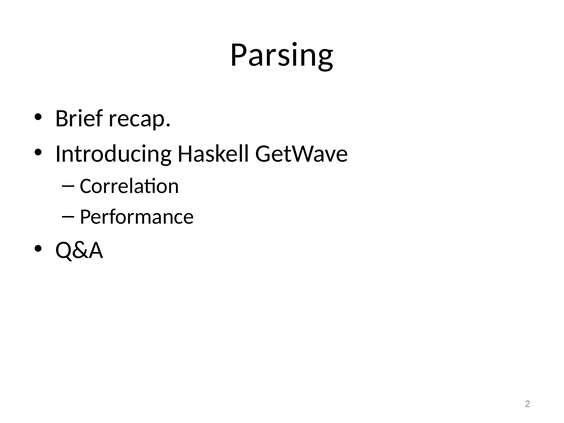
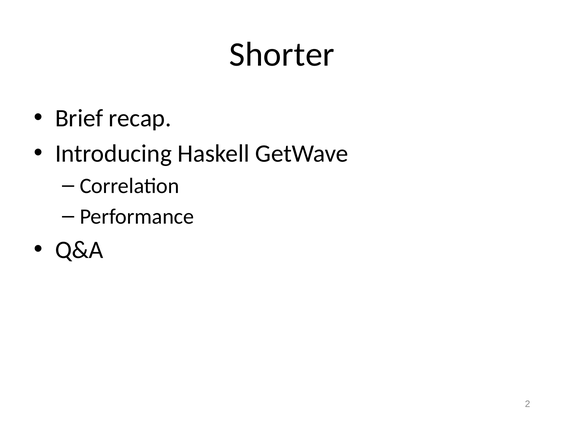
Parsing: Parsing -> Shorter
